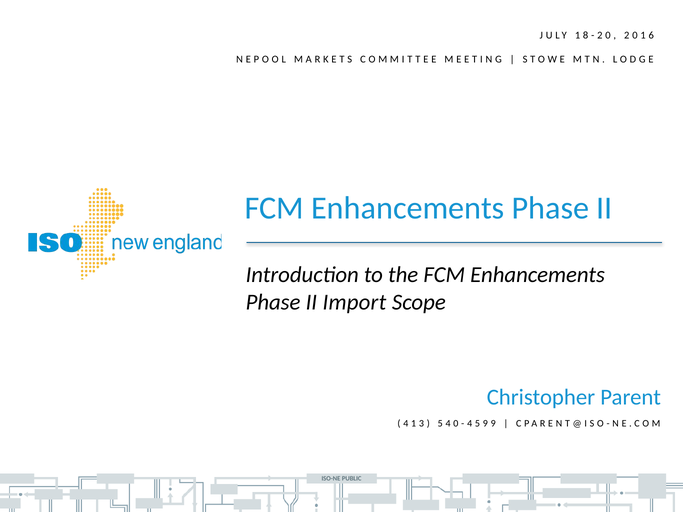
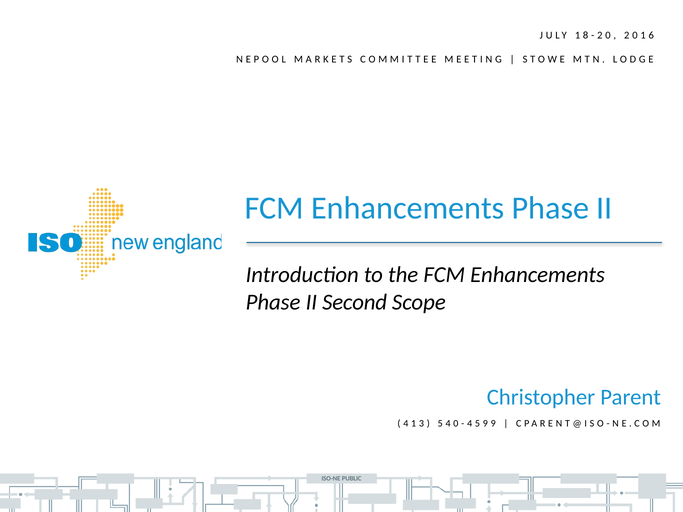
Import: Import -> Second
